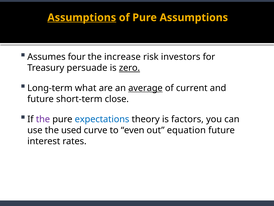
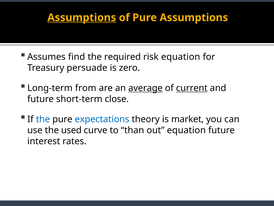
four: four -> find
increase: increase -> required
risk investors: investors -> equation
zero underline: present -> none
what: what -> from
current underline: none -> present
the at (43, 119) colour: purple -> blue
factors: factors -> market
even: even -> than
